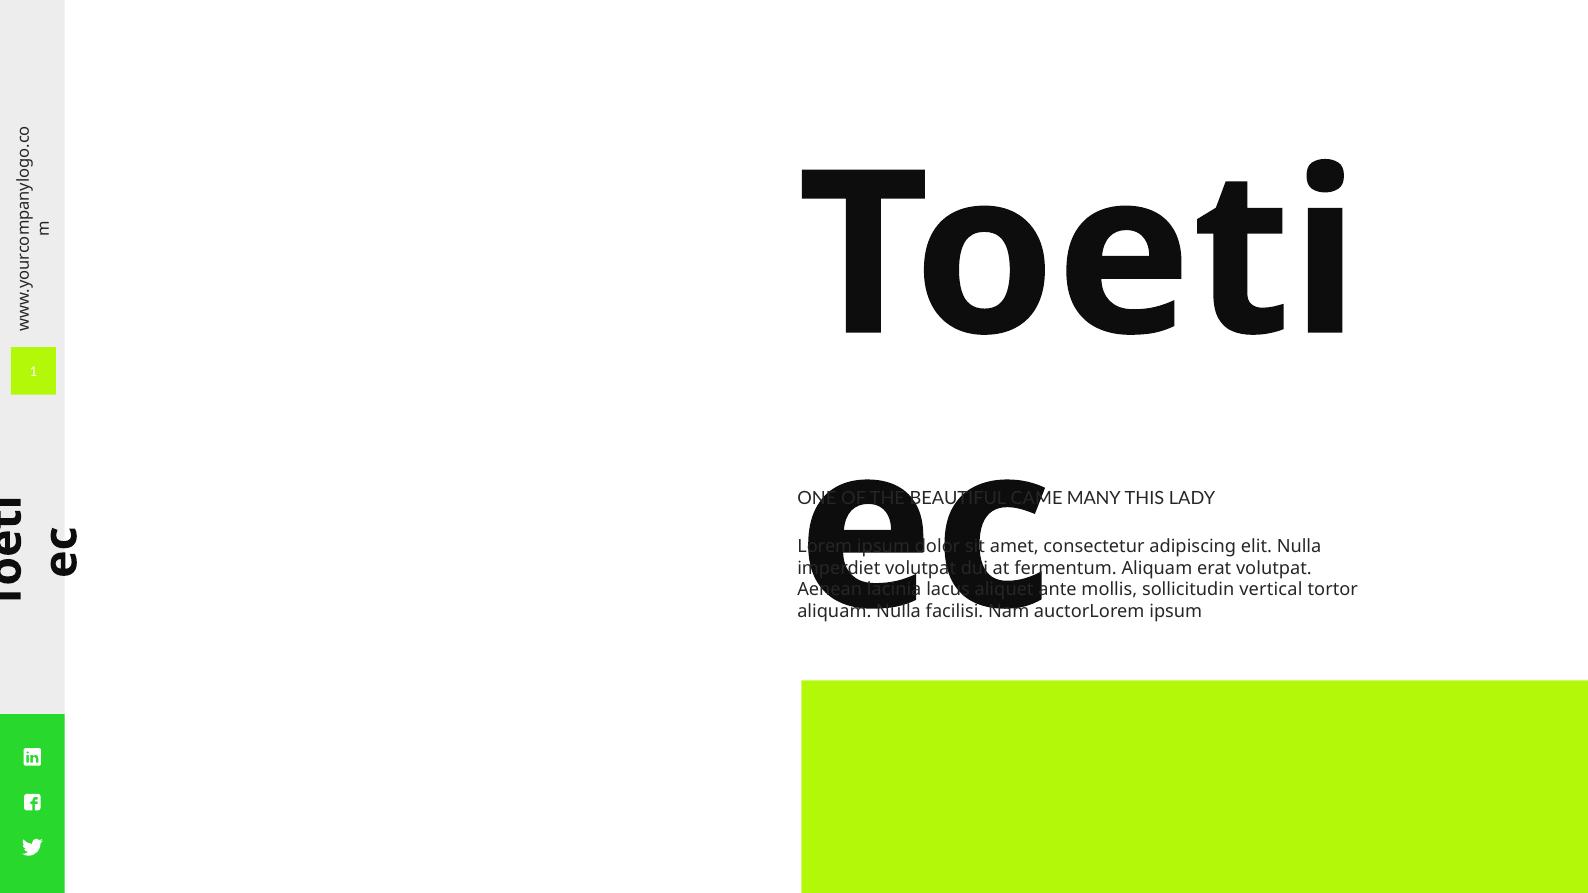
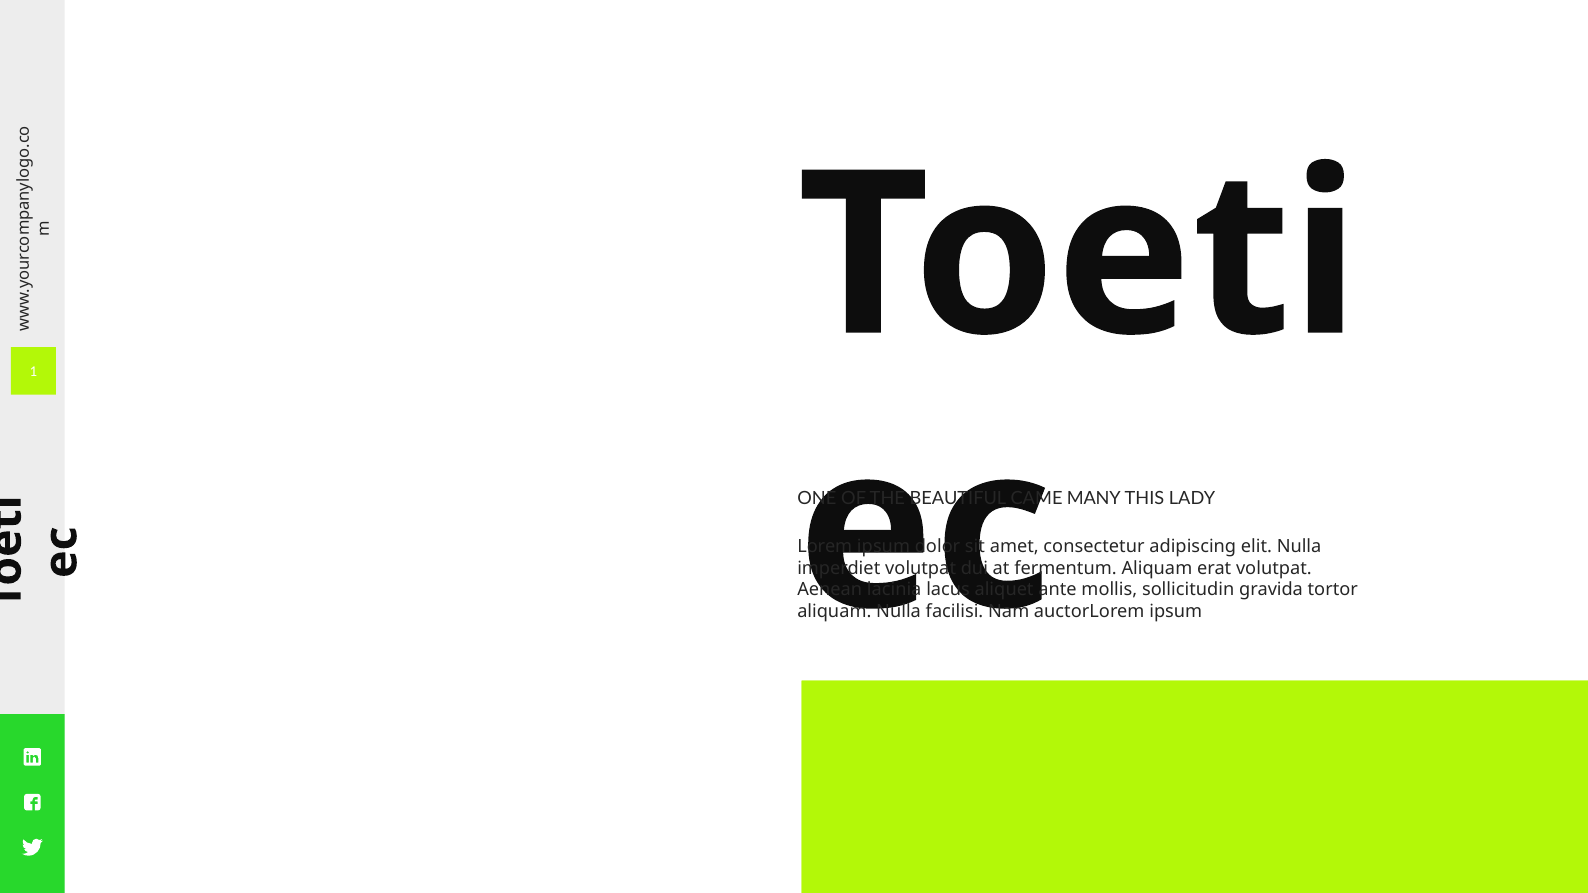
vertical: vertical -> gravida
